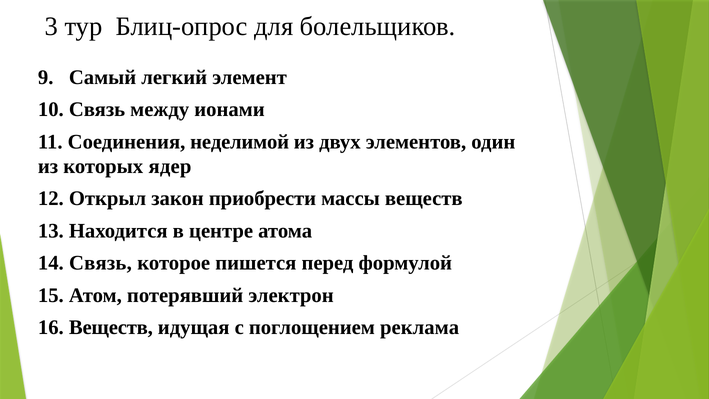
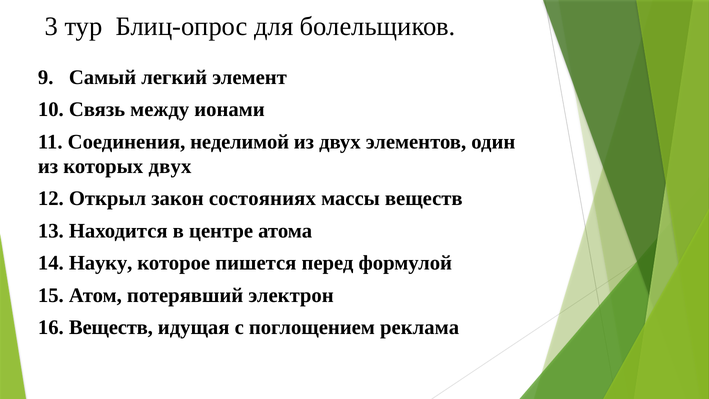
которых ядер: ядер -> двух
приобрести: приобрести -> состояниях
14 Связь: Связь -> Науку
